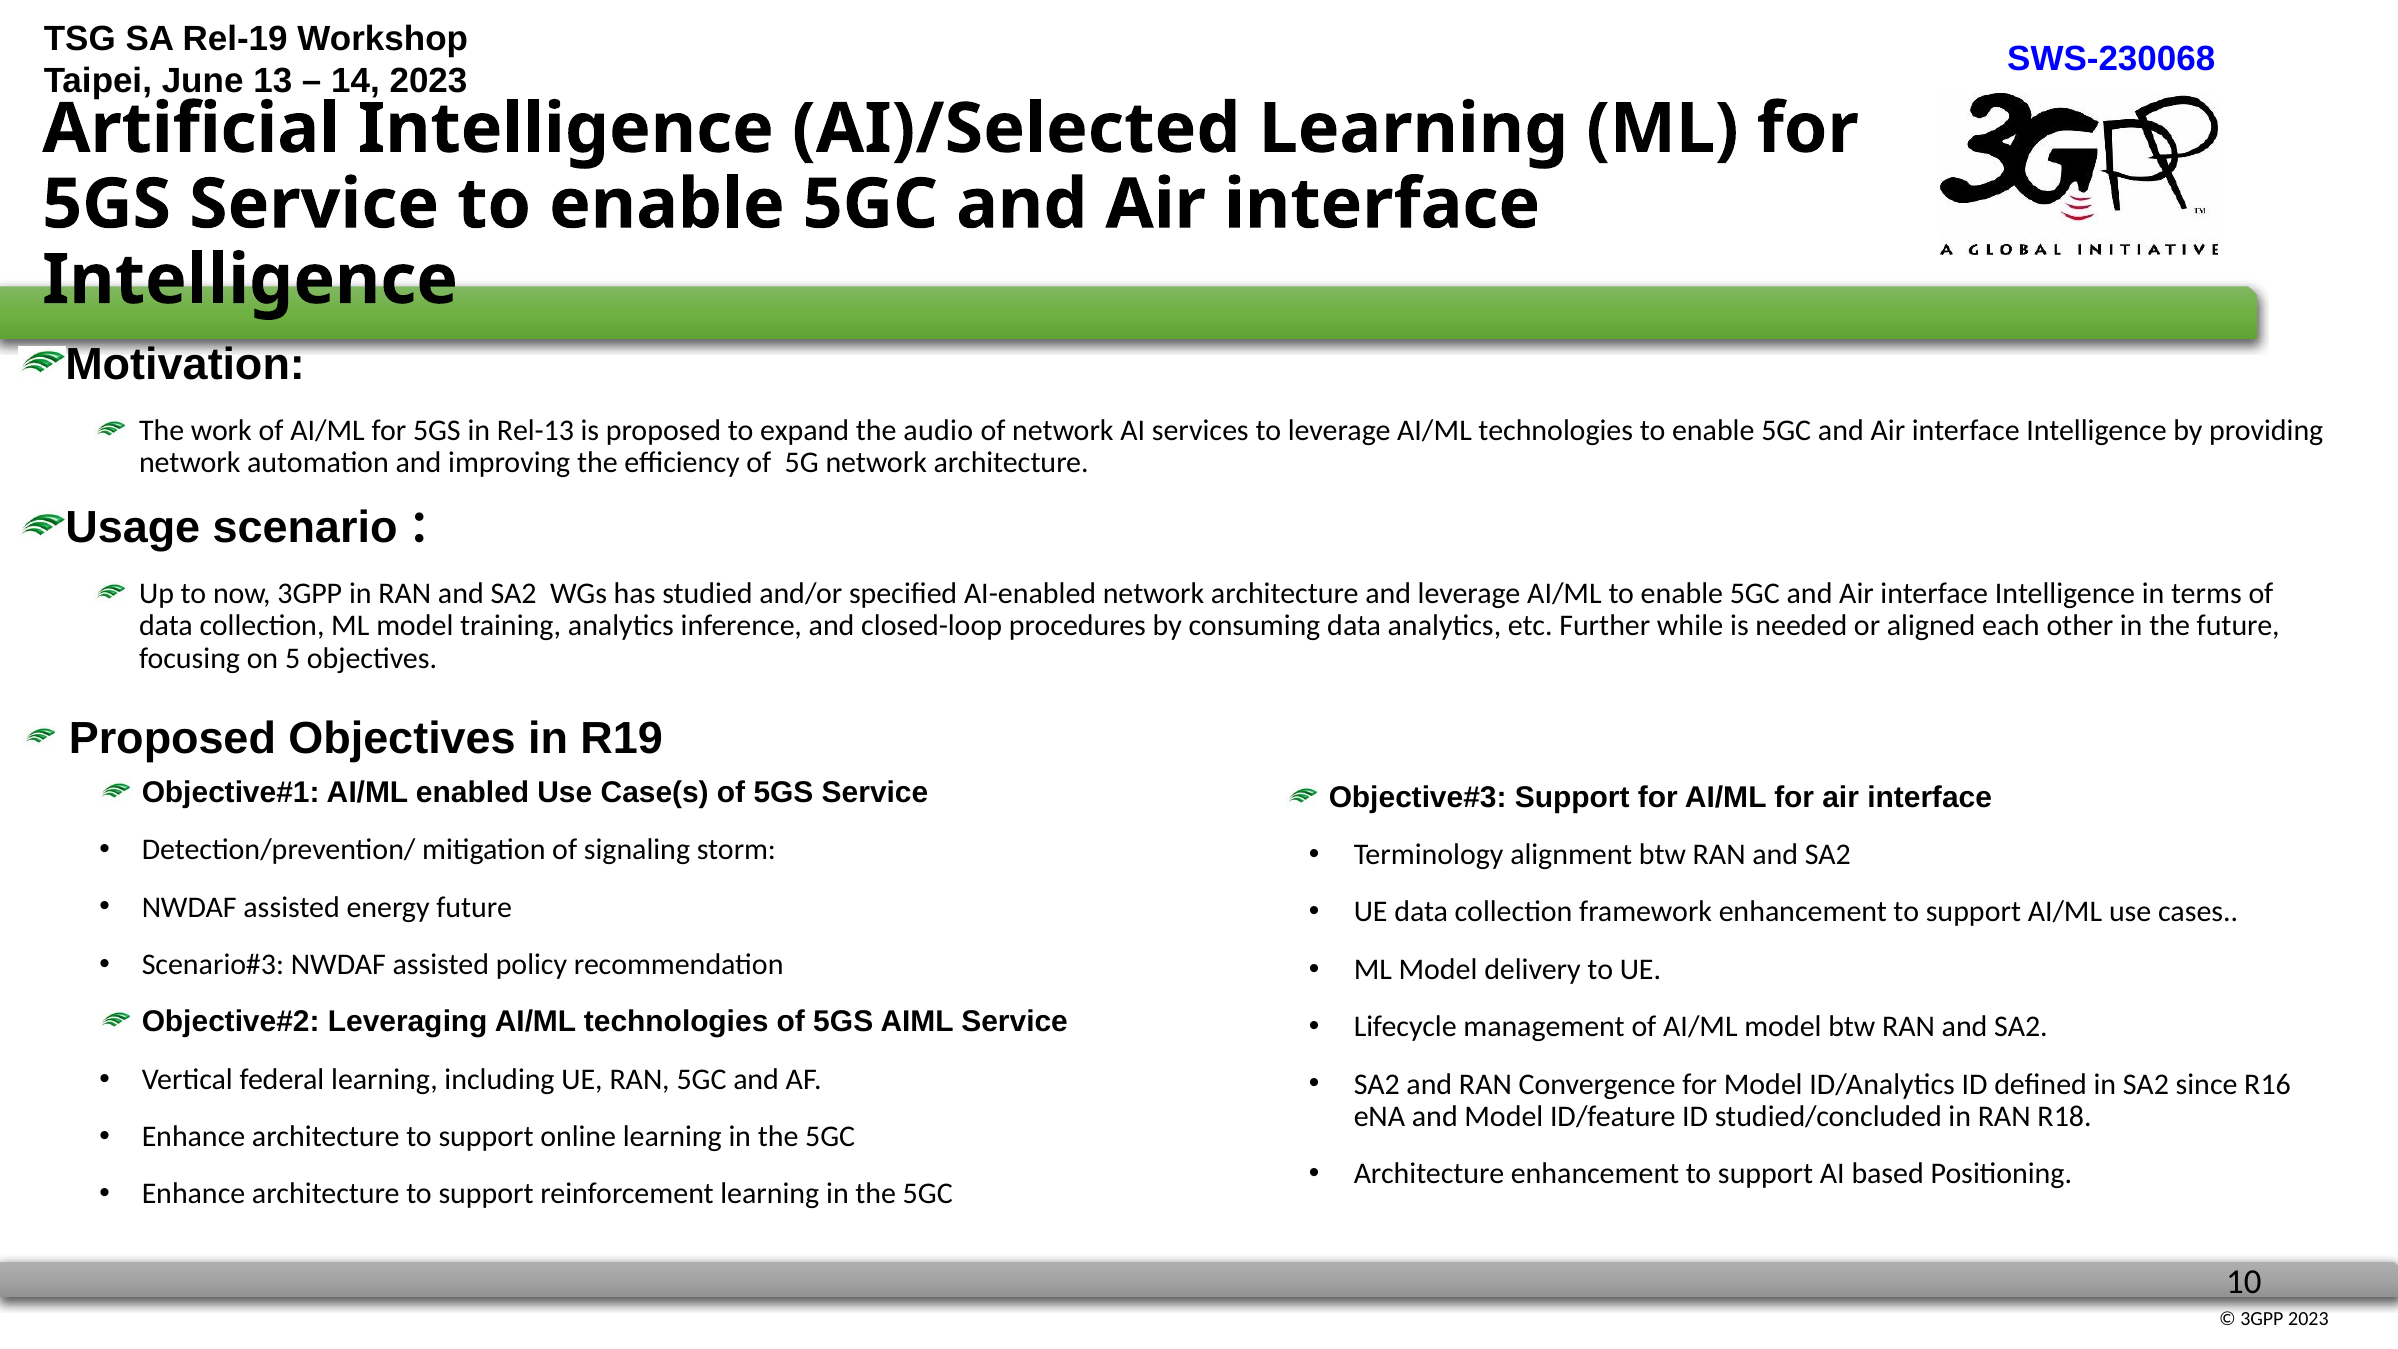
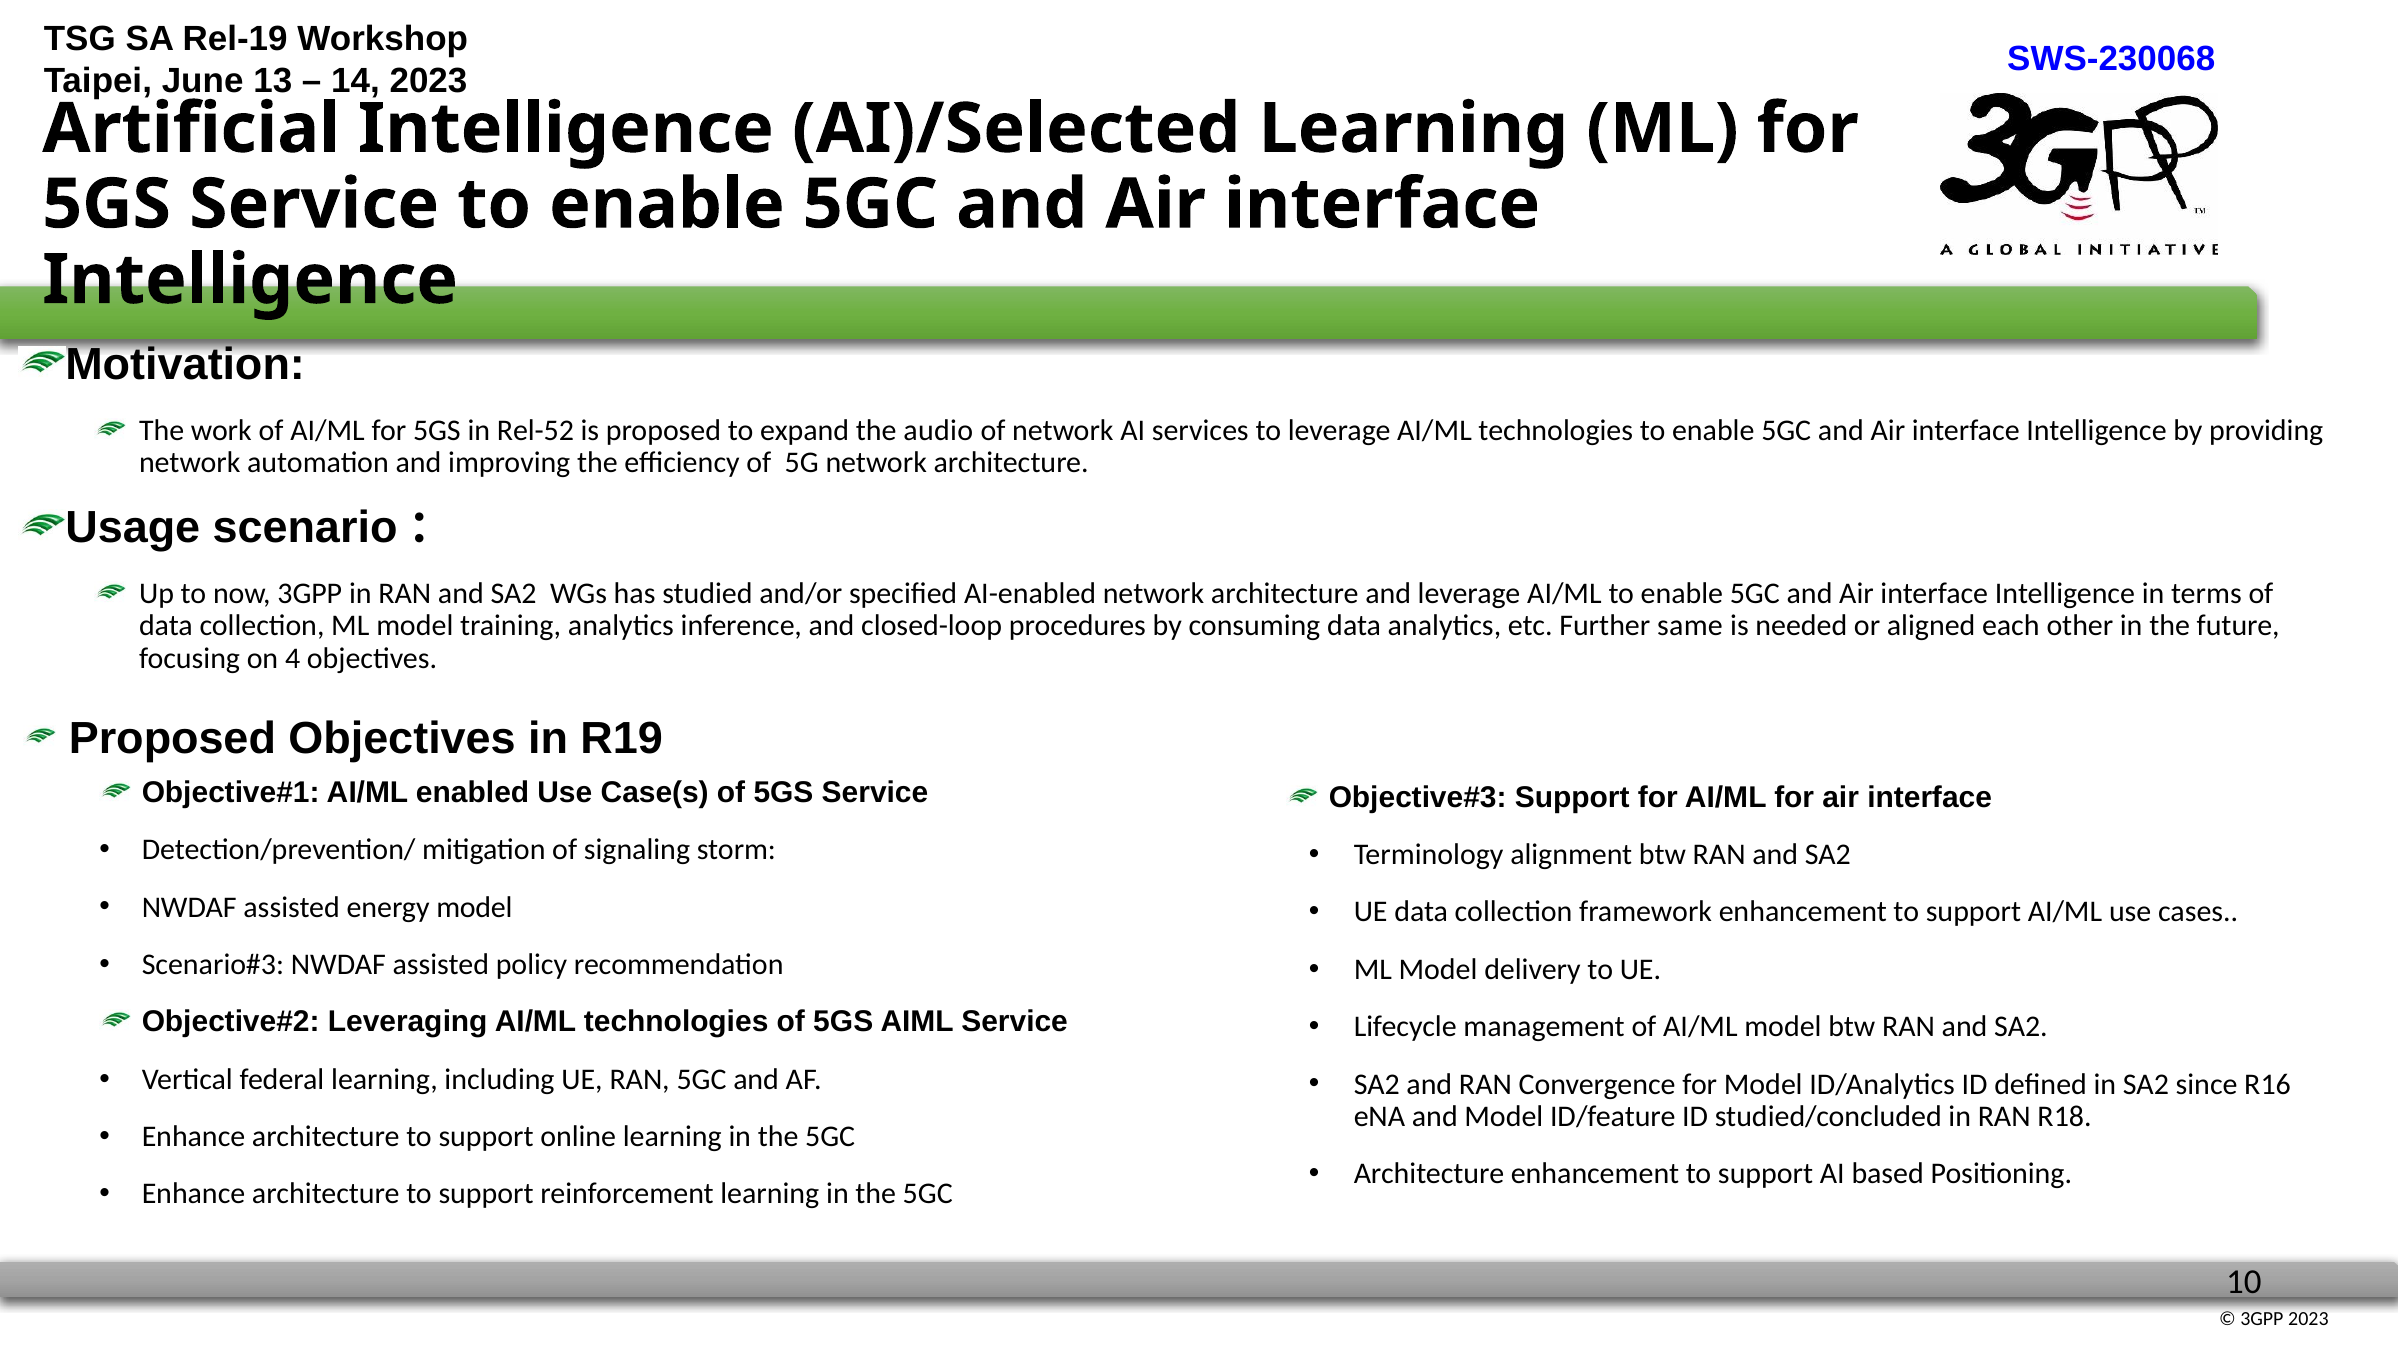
Rel-13: Rel-13 -> Rel-52
while: while -> same
5: 5 -> 4
energy future: future -> model
